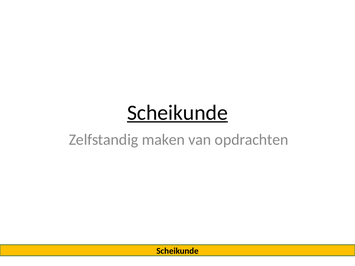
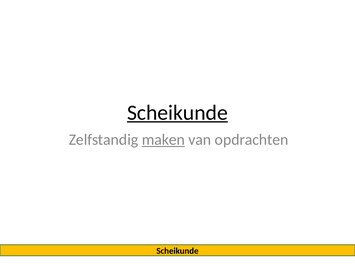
maken underline: none -> present
